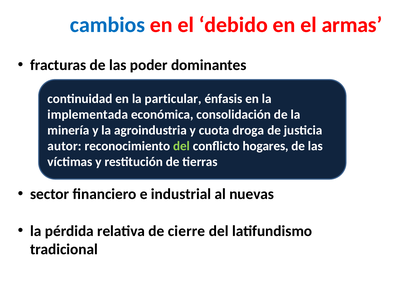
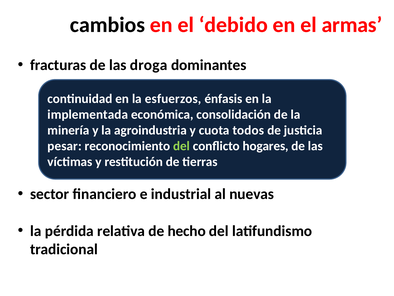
cambios colour: blue -> black
poder: poder -> droga
particular: particular -> esfuerzos
droga: droga -> todos
autor: autor -> pesar
cierre: cierre -> hecho
